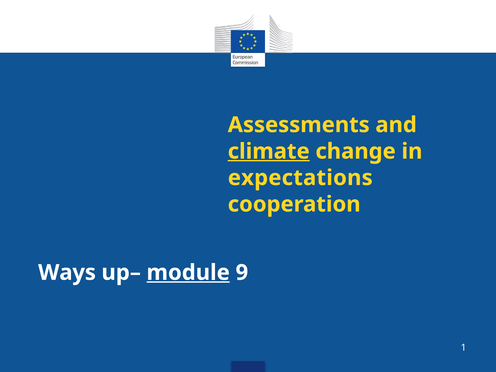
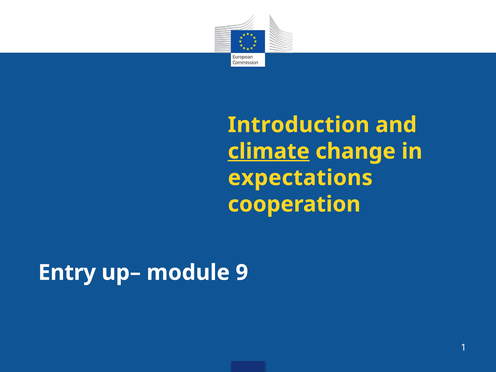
Assessments: Assessments -> Introduction
Ways: Ways -> Entry
module underline: present -> none
